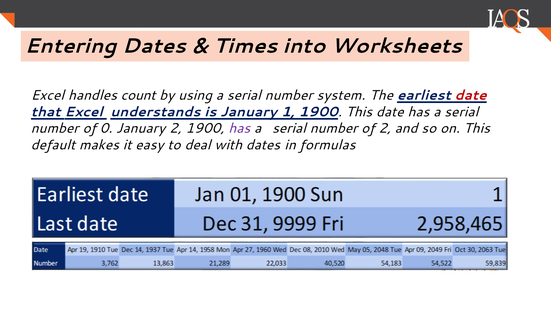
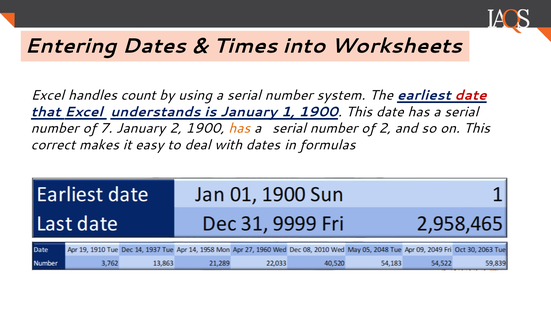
0: 0 -> 7
has at (239, 128) colour: purple -> orange
default: default -> correct
